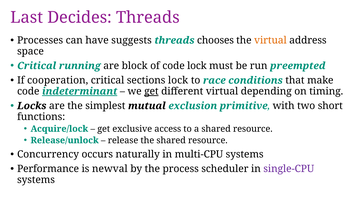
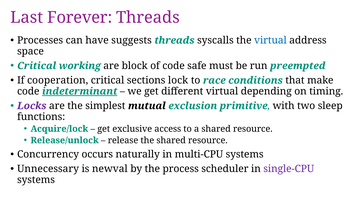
Decides: Decides -> Forever
chooses: chooses -> syscalls
virtual at (270, 40) colour: orange -> blue
running: running -> working
code lock: lock -> safe
get at (151, 91) underline: present -> none
Locks colour: black -> purple
short: short -> sleep
Performance: Performance -> Unnecessary
